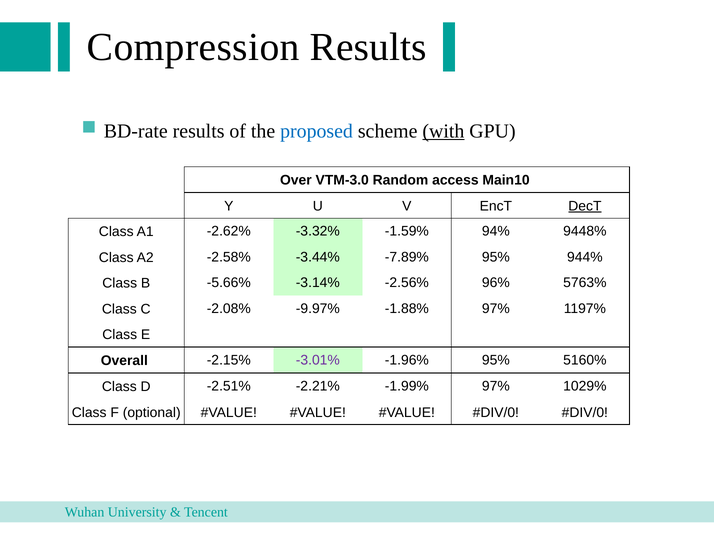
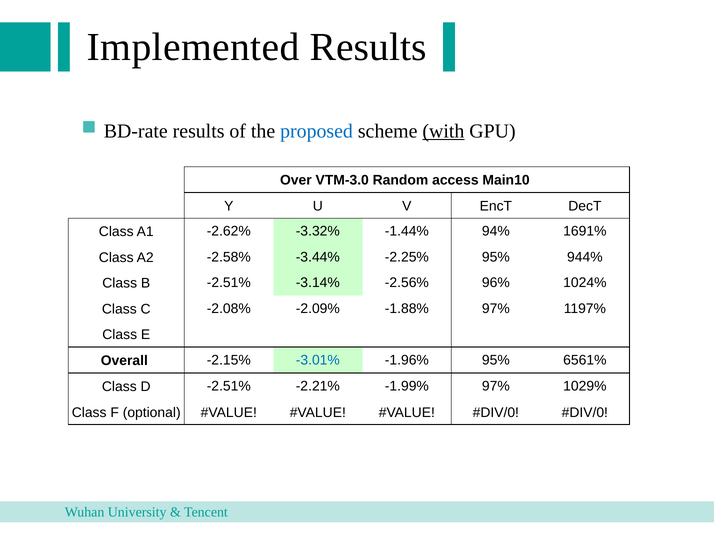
Compression: Compression -> Implemented
DecT underline: present -> none
-1.59%: -1.59% -> -1.44%
9448%: 9448% -> 1691%
-7.89%: -7.89% -> -2.25%
B -5.66%: -5.66% -> -2.51%
5763%: 5763% -> 1024%
-9.97%: -9.97% -> -2.09%
-3.01% colour: purple -> blue
5160%: 5160% -> 6561%
